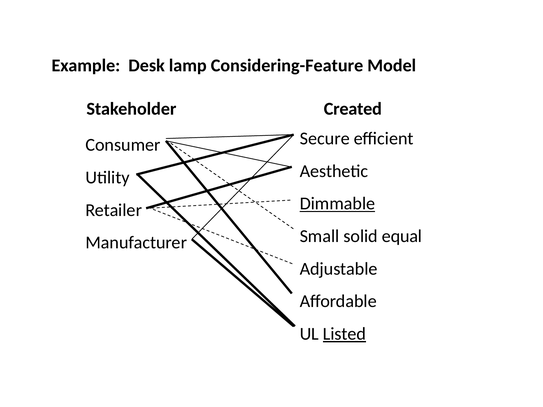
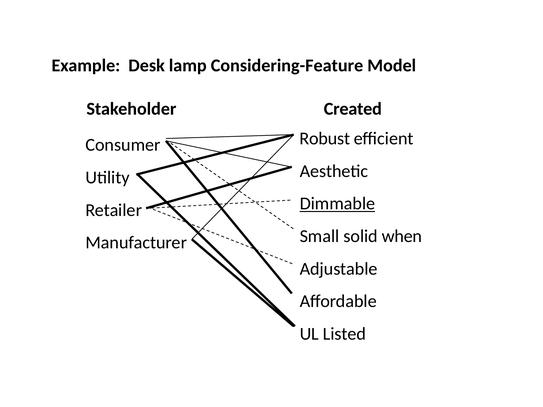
Secure: Secure -> Robust
equal: equal -> when
Listed underline: present -> none
